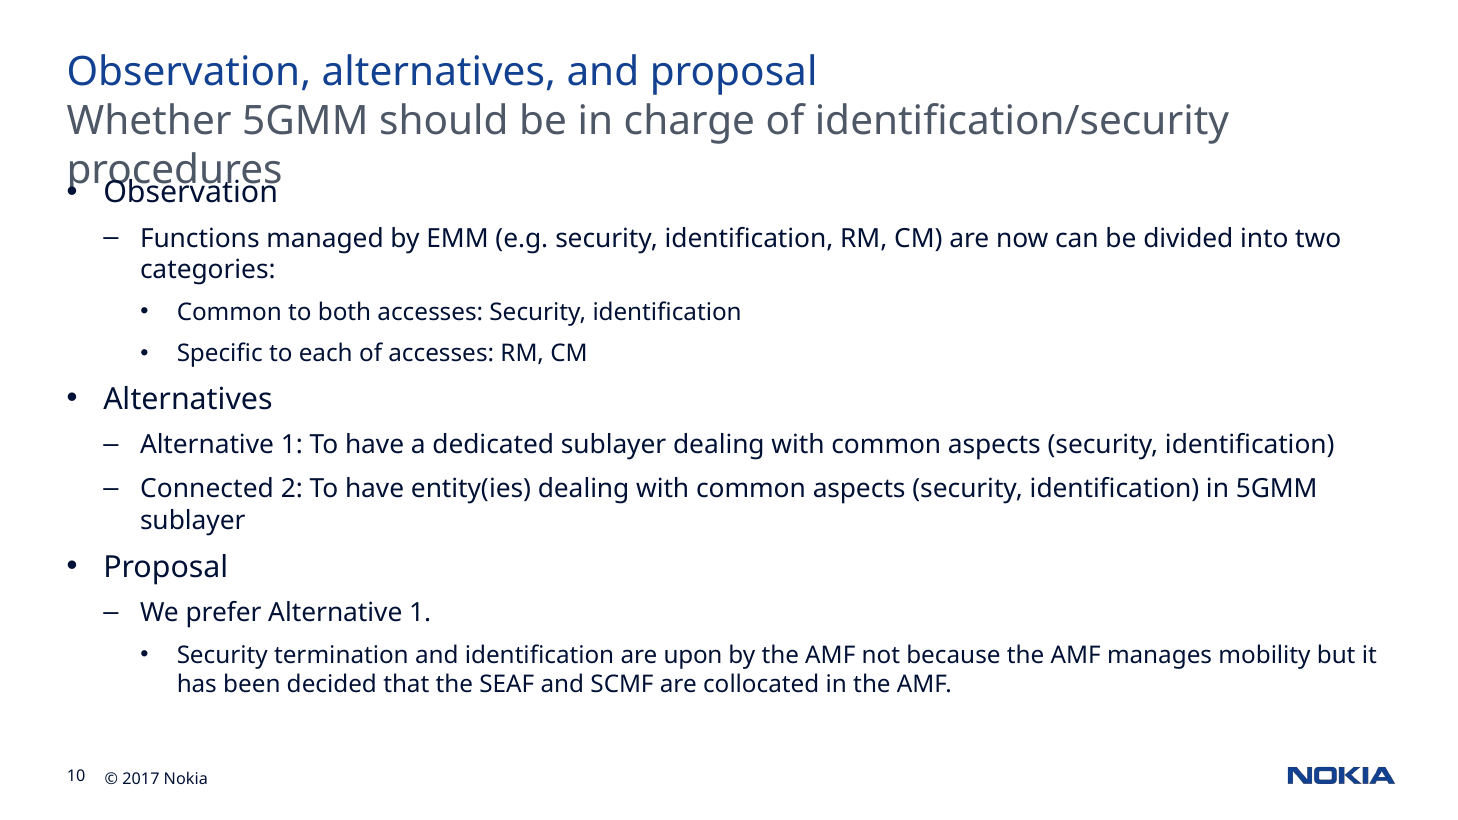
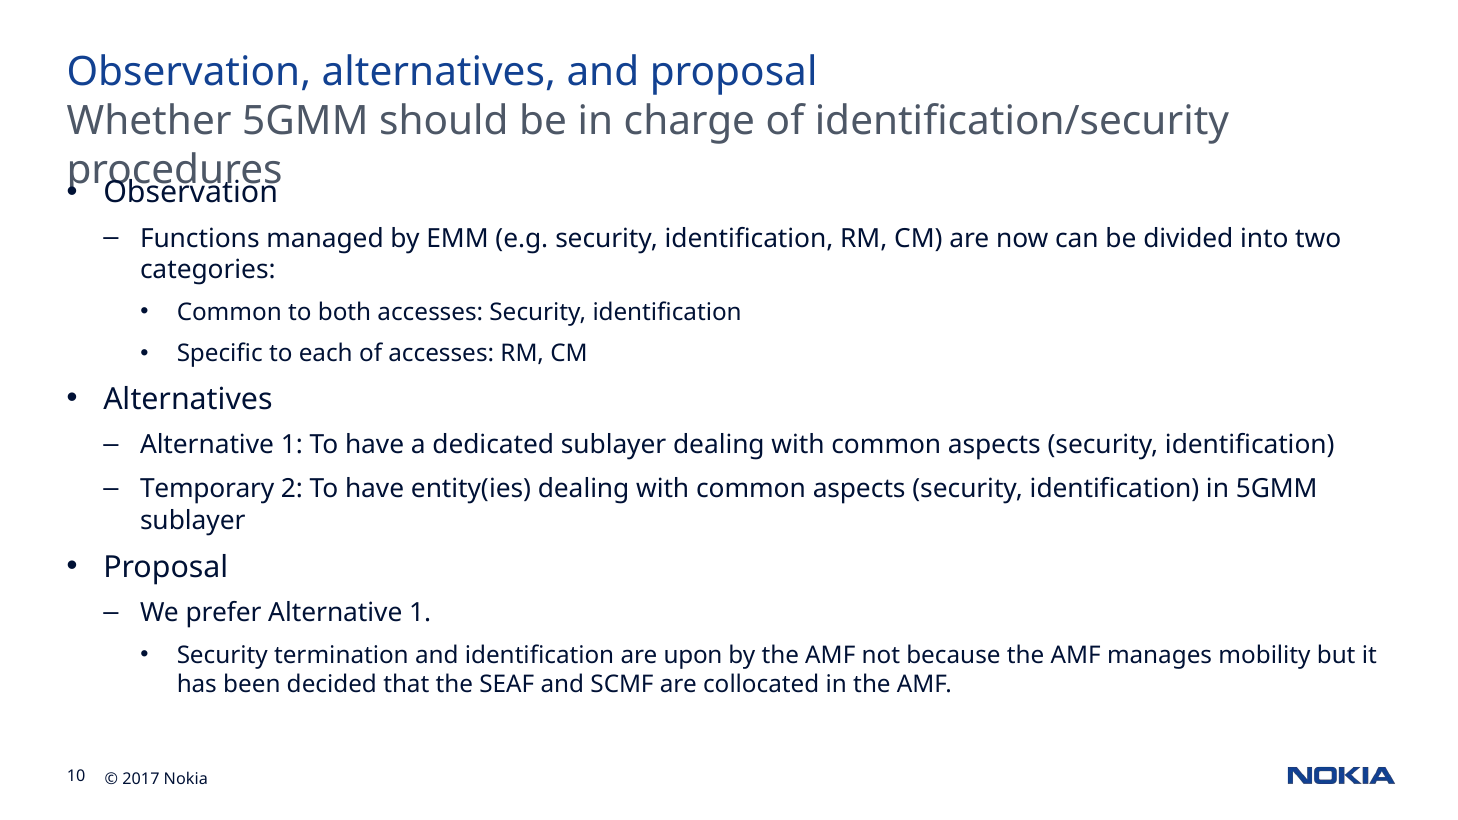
Connected: Connected -> Temporary
